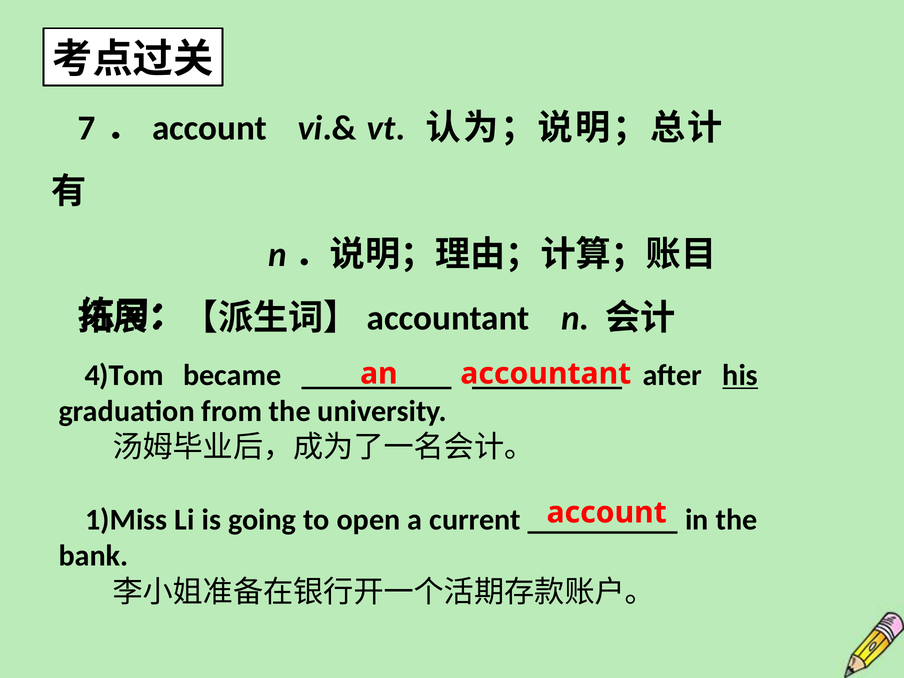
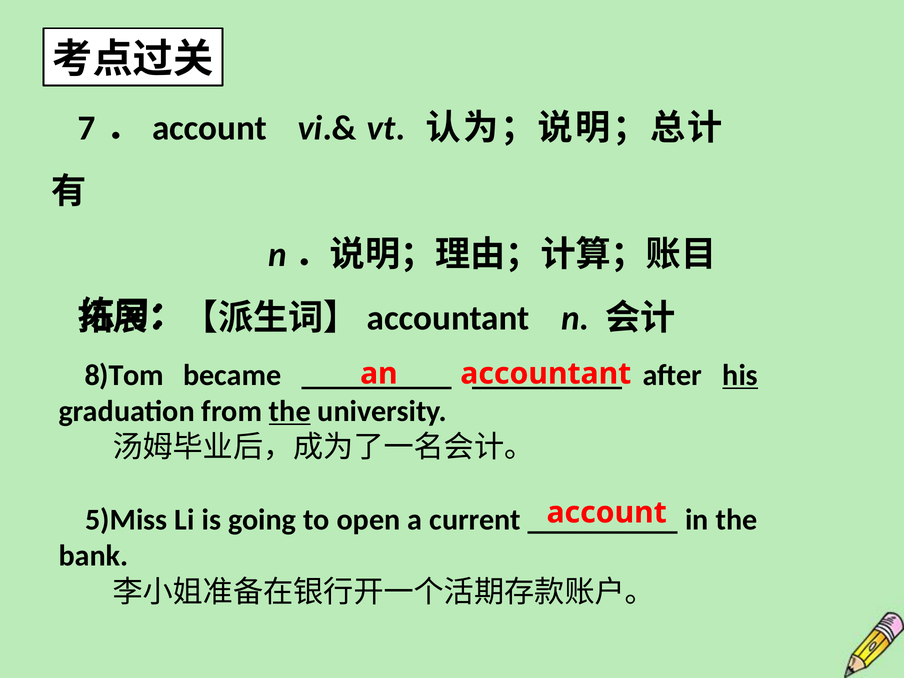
4)Tom: 4)Tom -> 8)Tom
the at (290, 411) underline: none -> present
1)Miss: 1)Miss -> 5)Miss
